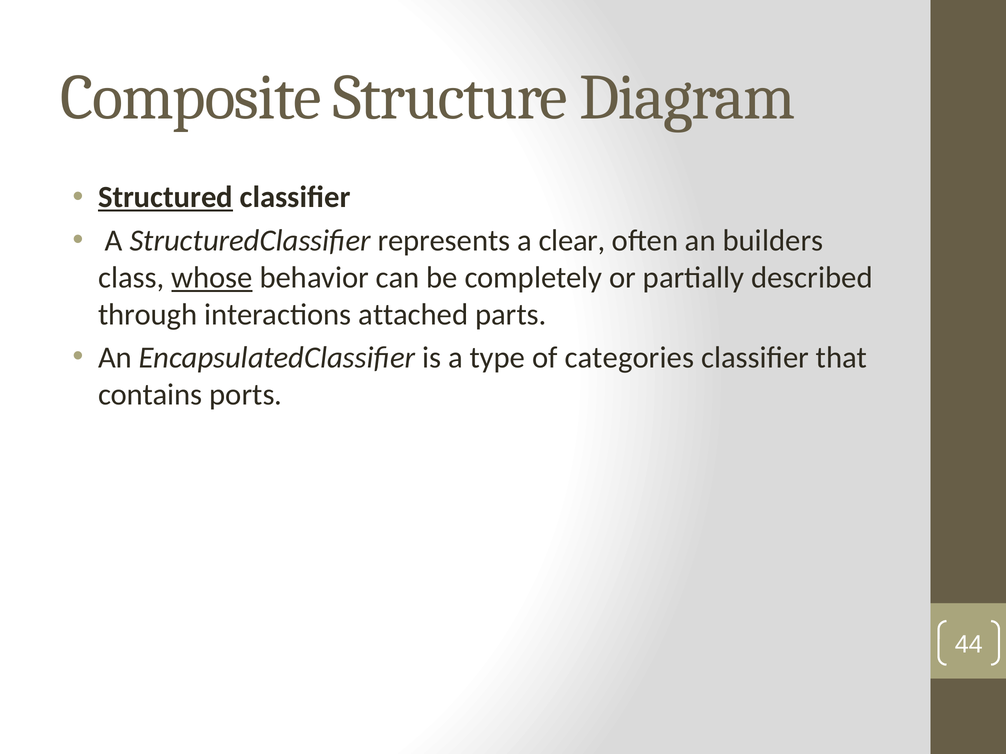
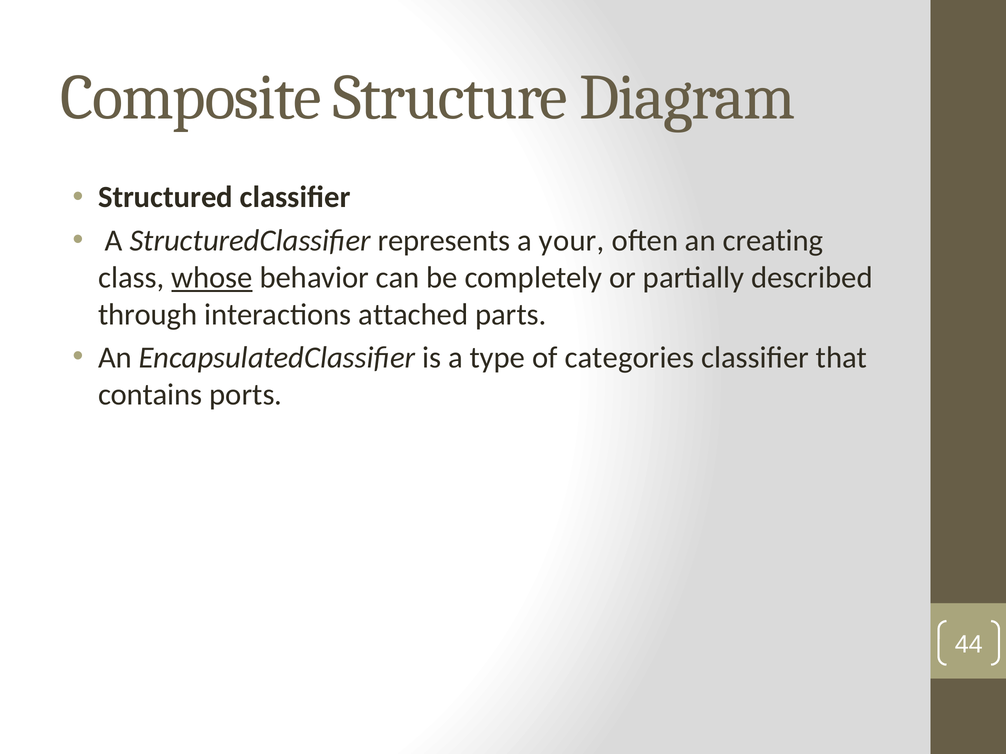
Structured underline: present -> none
clear: clear -> your
builders: builders -> creating
